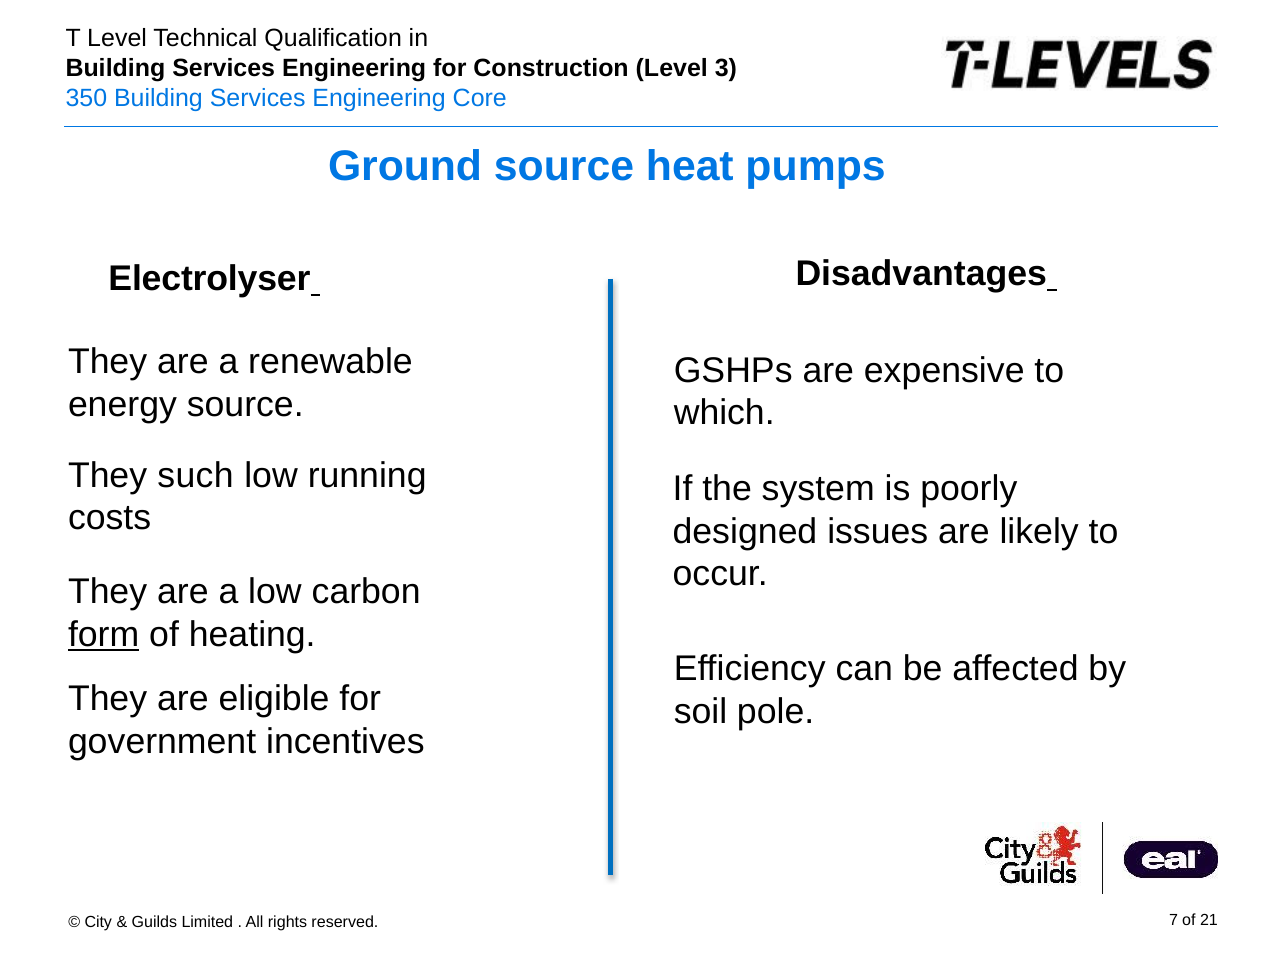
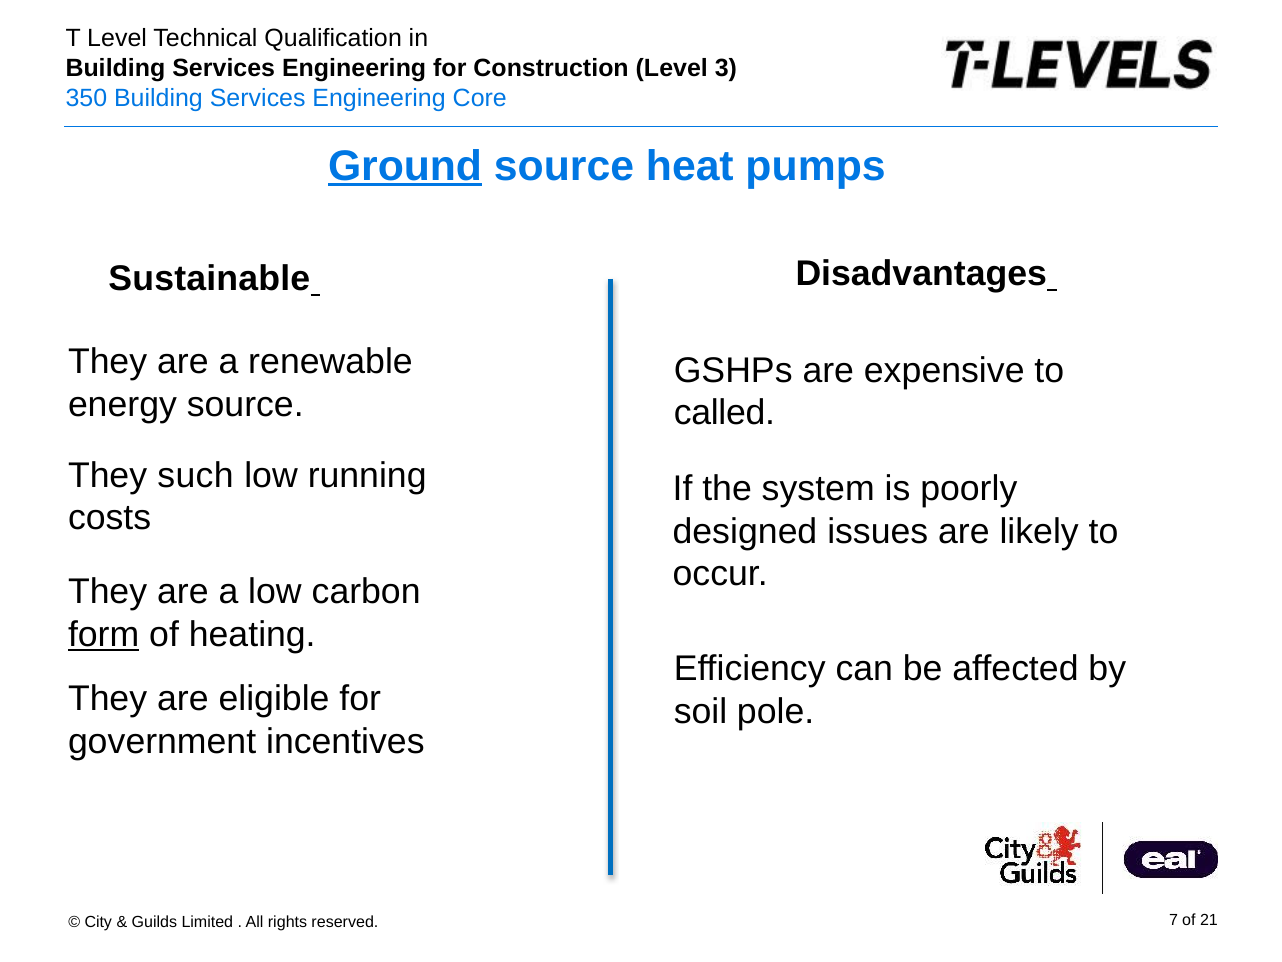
Ground underline: none -> present
Electrolyser: Electrolyser -> Sustainable
which: which -> called
